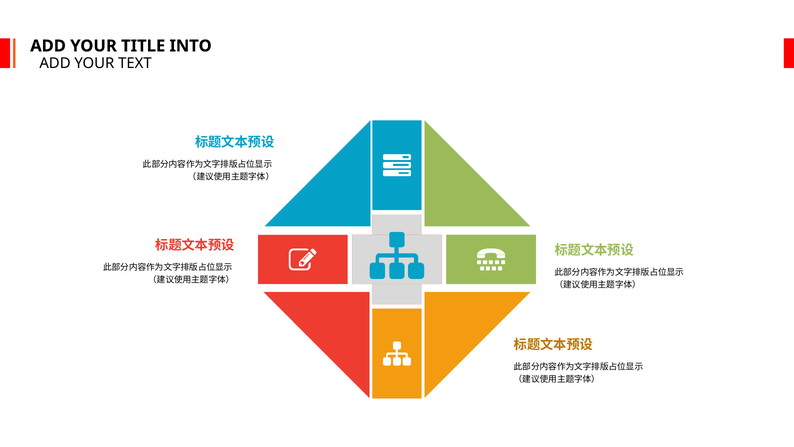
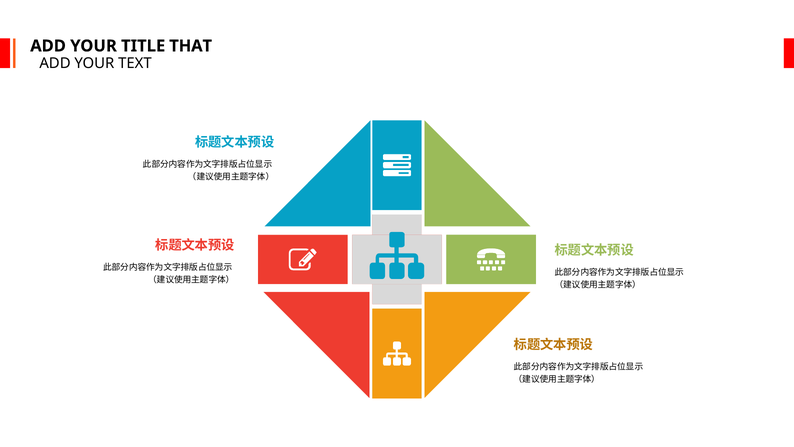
INTO: INTO -> THAT
